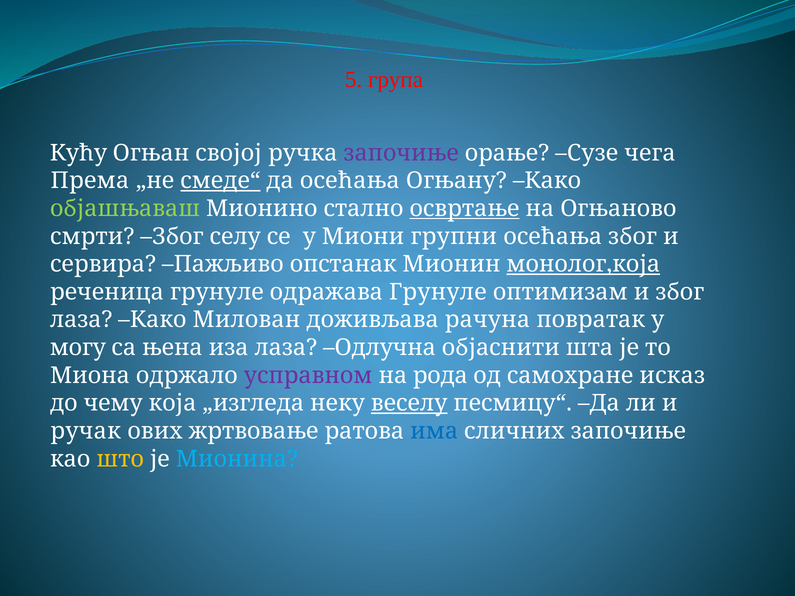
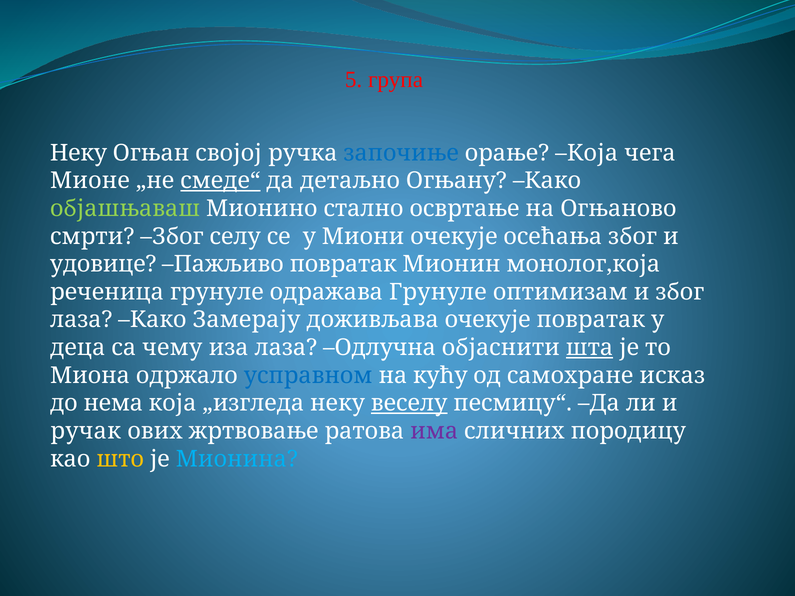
Кућу at (78, 153): Кућу -> Неку
започиње at (401, 153) colour: purple -> blue
орање Сузе: Сузе -> Која
Према: Према -> Мионе
да осећања: осећања -> детаљно
освртање underline: present -> none
Миони групни: групни -> очекује
сервира: сервира -> удовице
Пажљиво опстанак: опстанак -> повратак
монолог,која underline: present -> none
Милован: Милован -> Замерају
доживљава рачуна: рачуна -> очекује
могу: могу -> деца
њена: њена -> чему
шта underline: none -> present
усправном colour: purple -> blue
рода: рода -> кућу
чему: чему -> нема
има colour: blue -> purple
сличних започиње: започиње -> породицу
